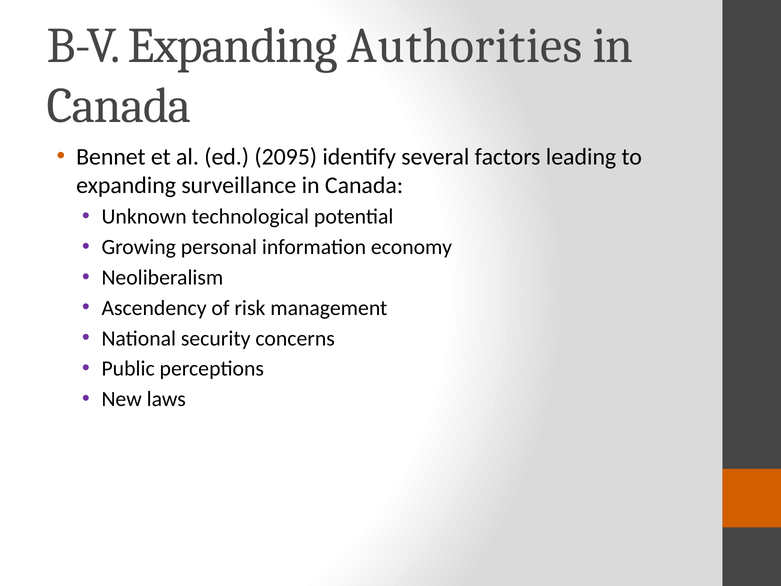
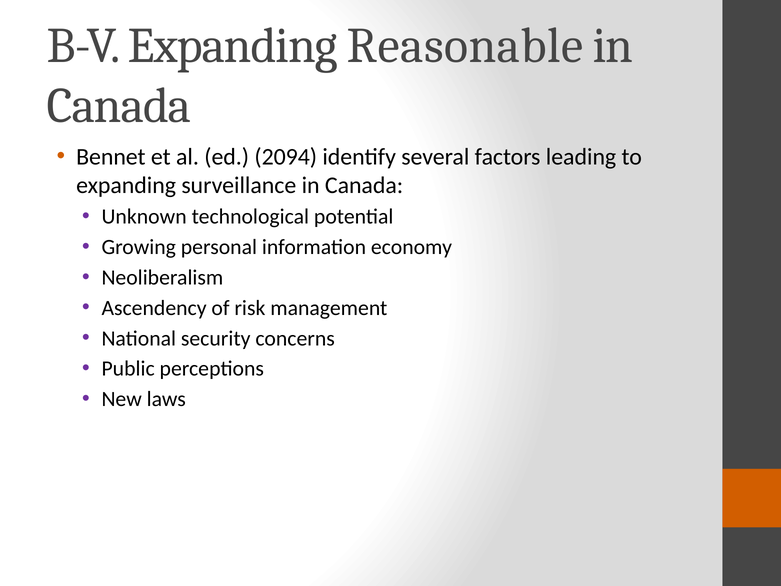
Authorities: Authorities -> Reasonable
2095: 2095 -> 2094
